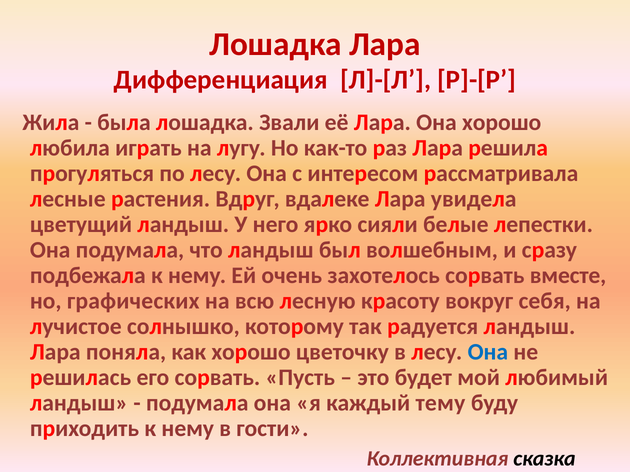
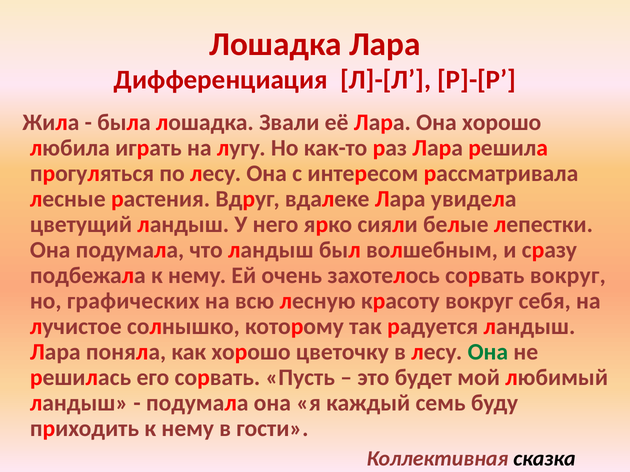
сорвать вместе: вместе -> вокруг
Она at (488, 352) colour: blue -> green
тему: тему -> семь
